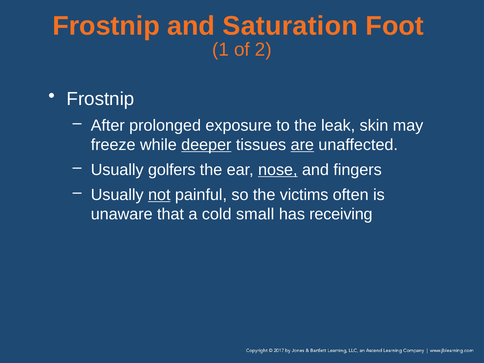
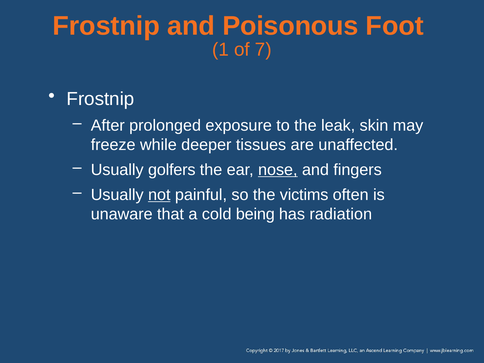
Saturation: Saturation -> Poisonous
2: 2 -> 7
deeper underline: present -> none
are underline: present -> none
small: small -> being
receiving: receiving -> radiation
